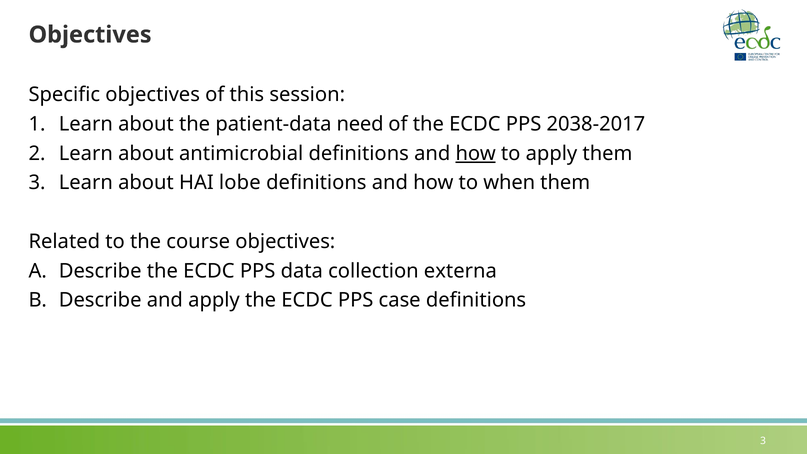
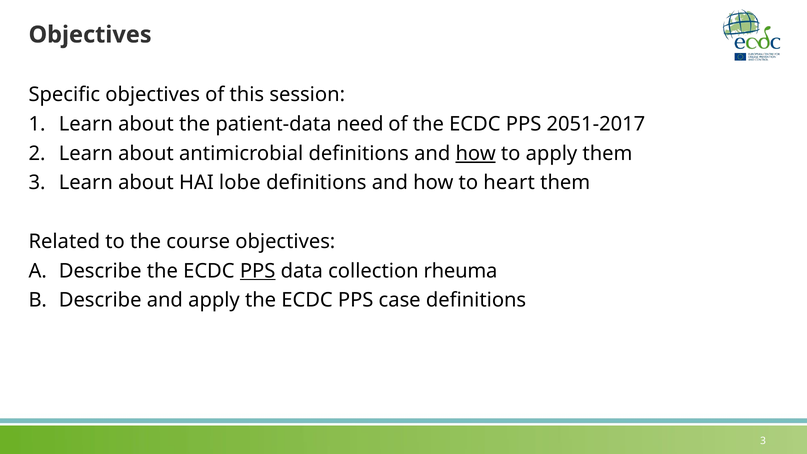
2038-2017: 2038-2017 -> 2051-2017
when: when -> heart
PPS at (258, 271) underline: none -> present
externa: externa -> rheuma
